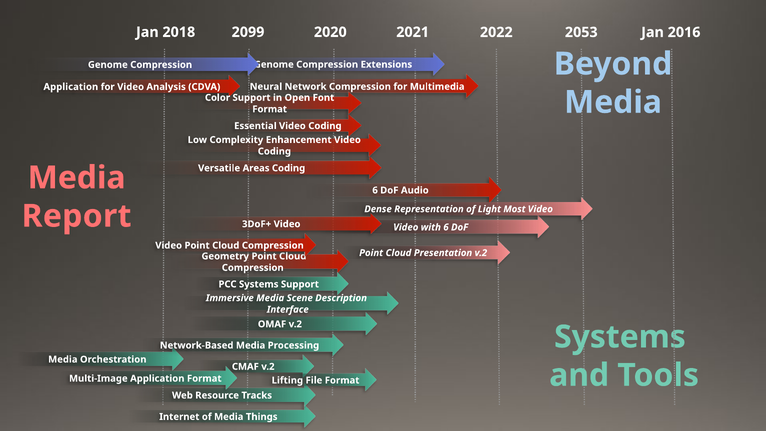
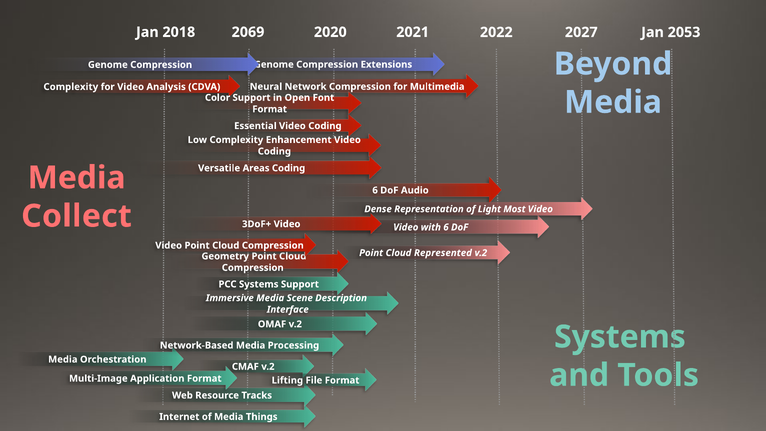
2099: 2099 -> 2069
2053: 2053 -> 2027
2016: 2016 -> 2053
Application at (71, 87): Application -> Complexity
Report: Report -> Collect
Presentation: Presentation -> Represented
